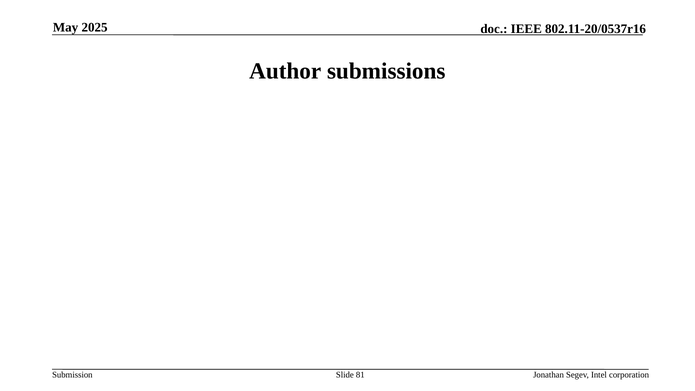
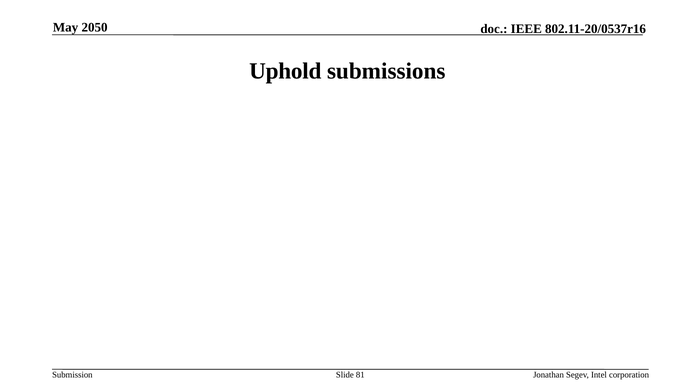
2025: 2025 -> 2050
Author: Author -> Uphold
